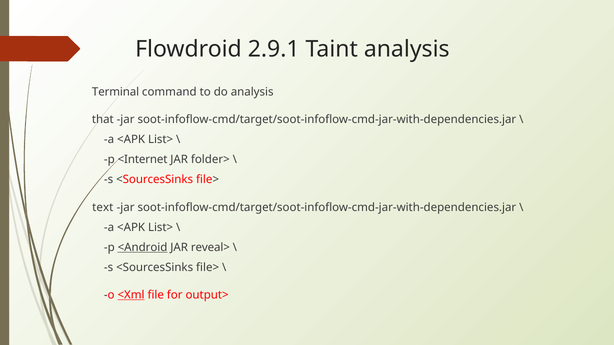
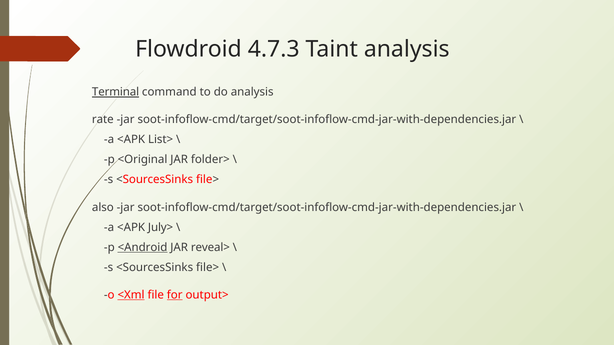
2.9.1: 2.9.1 -> 4.7.3
Terminal underline: none -> present
that: that -> rate
<Internet: <Internet -> <Original
text: text -> also
List> at (161, 228): List> -> July>
for underline: none -> present
